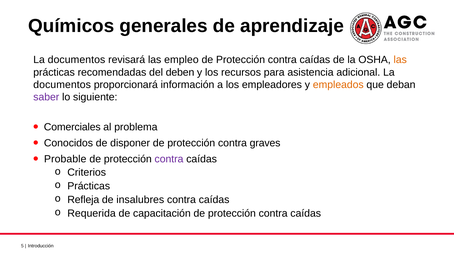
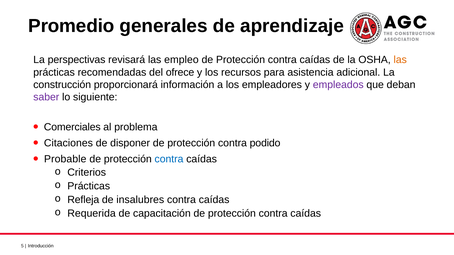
Químicos: Químicos -> Promedio
documentos at (76, 60): documentos -> perspectivas
deben: deben -> ofrece
documentos at (62, 85): documentos -> construcción
empleados colour: orange -> purple
Conocidos: Conocidos -> Citaciones
graves: graves -> podido
contra at (169, 159) colour: purple -> blue
